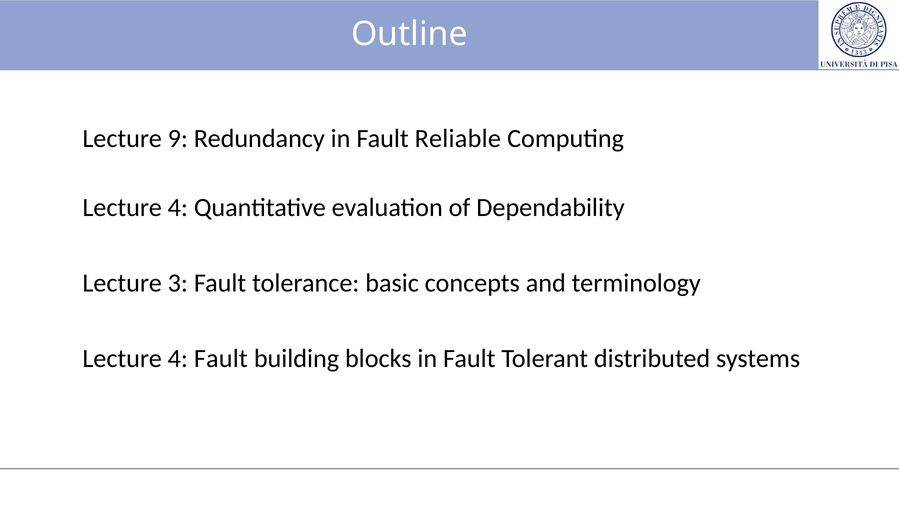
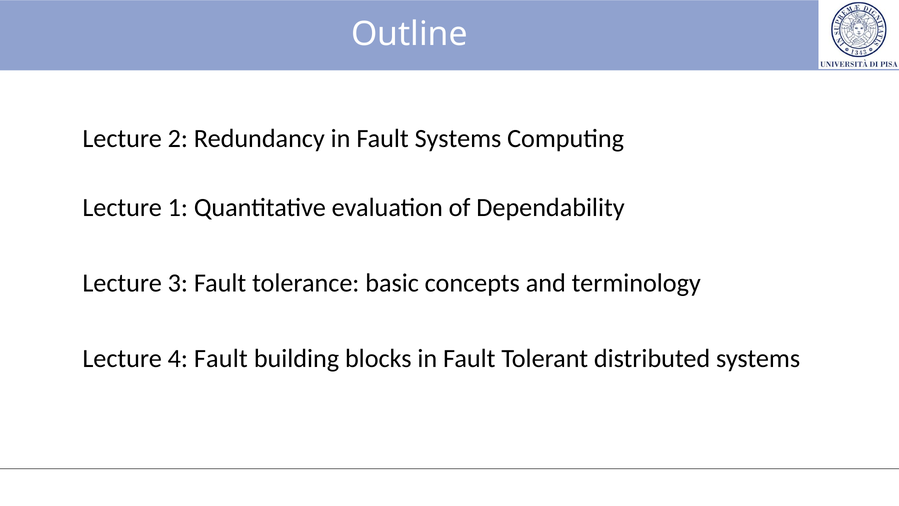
9: 9 -> 2
Fault Reliable: Reliable -> Systems
4 at (178, 207): 4 -> 1
